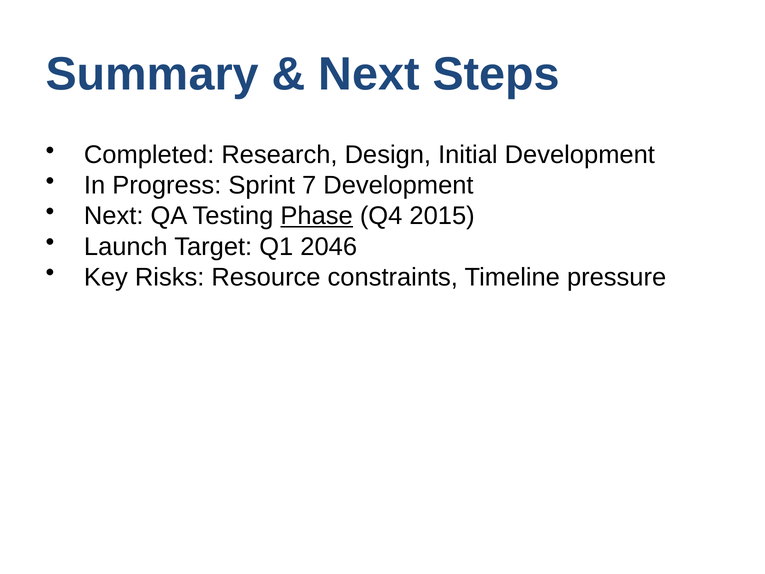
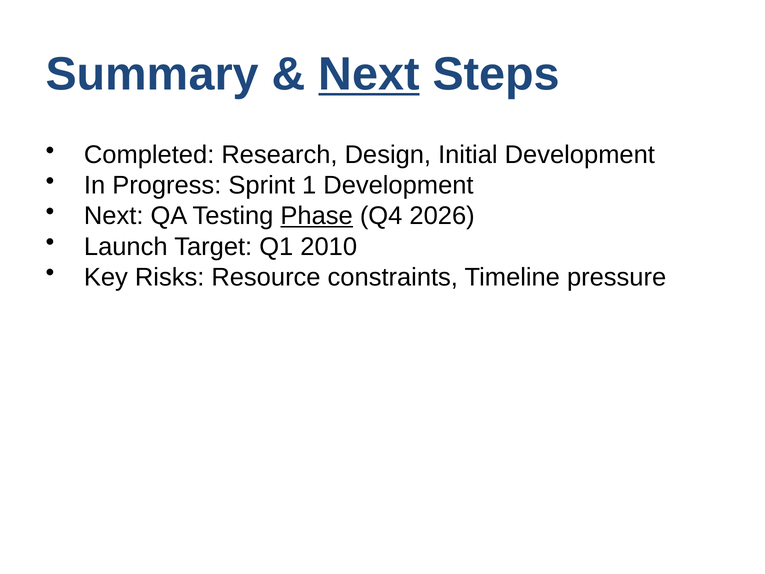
Next at (369, 74) underline: none -> present
7: 7 -> 1
2015: 2015 -> 2026
2046: 2046 -> 2010
